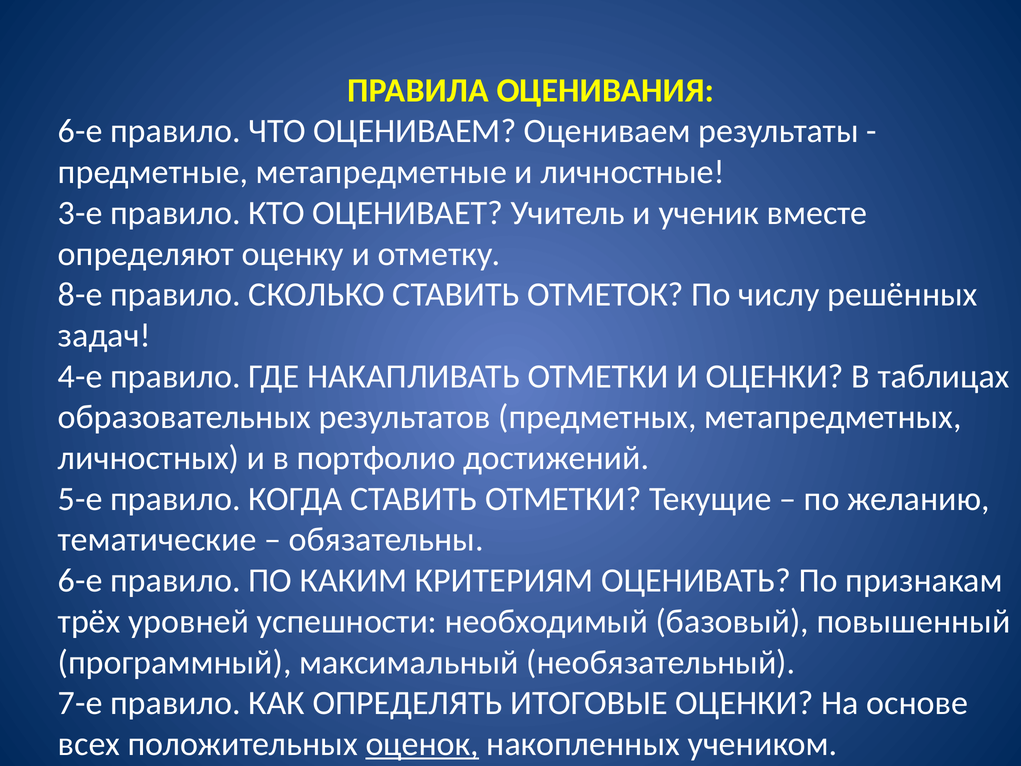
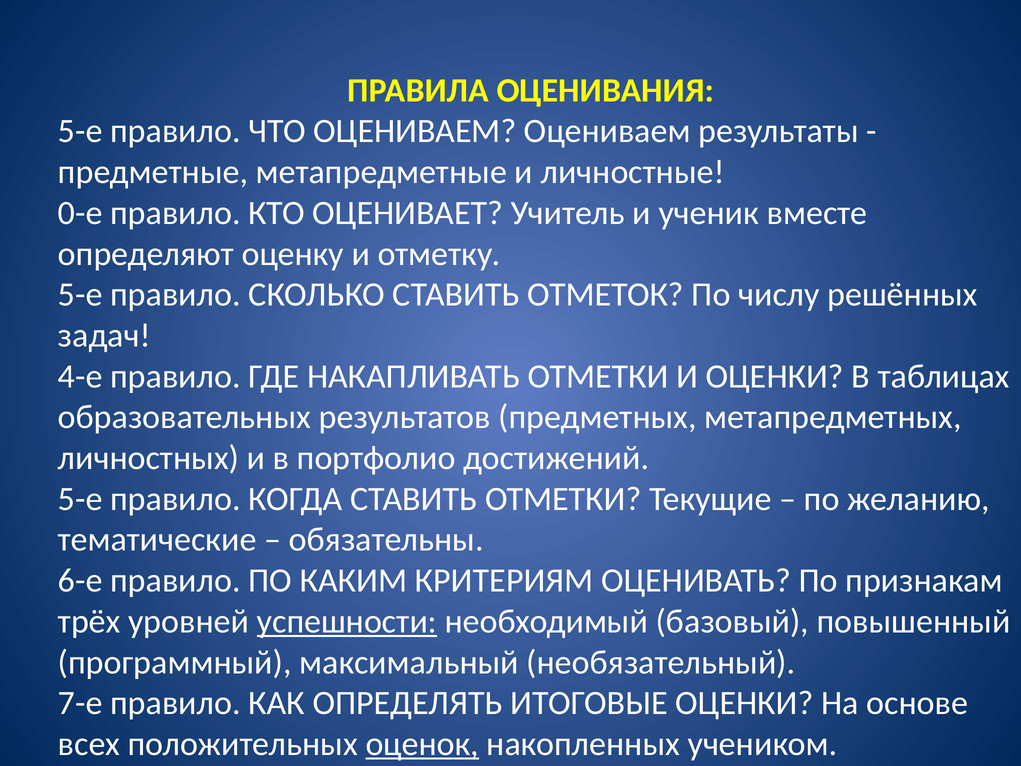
6-е at (80, 131): 6-е -> 5-е
3-е: 3-е -> 0-е
8-е at (80, 295): 8-е -> 5-е
успешности underline: none -> present
